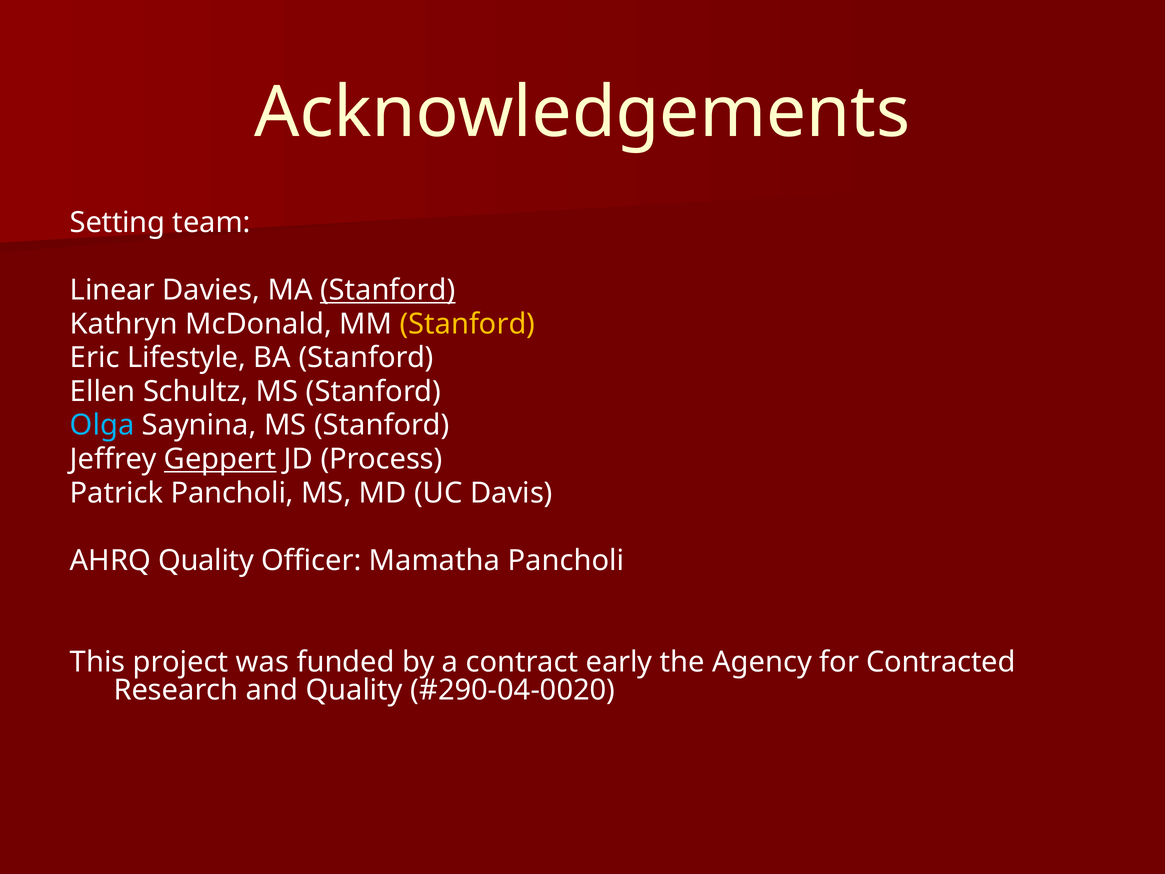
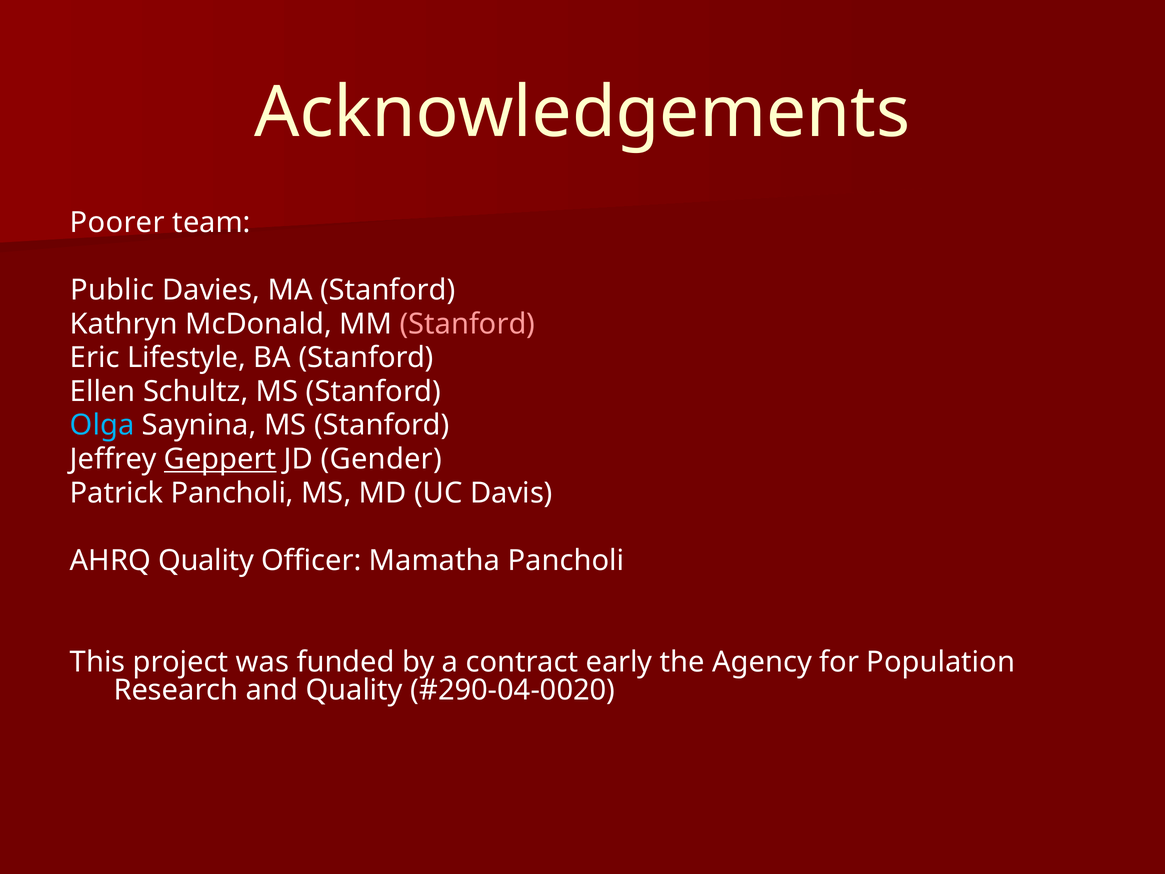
Setting: Setting -> Poorer
Linear: Linear -> Public
Stanford at (388, 290) underline: present -> none
Stanford at (467, 324) colour: yellow -> pink
Process: Process -> Gender
Contracted: Contracted -> Population
